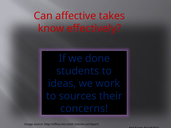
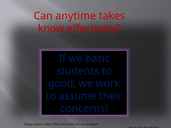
affective: affective -> anytime
done: done -> basic
ideas: ideas -> good
sources: sources -> assume
